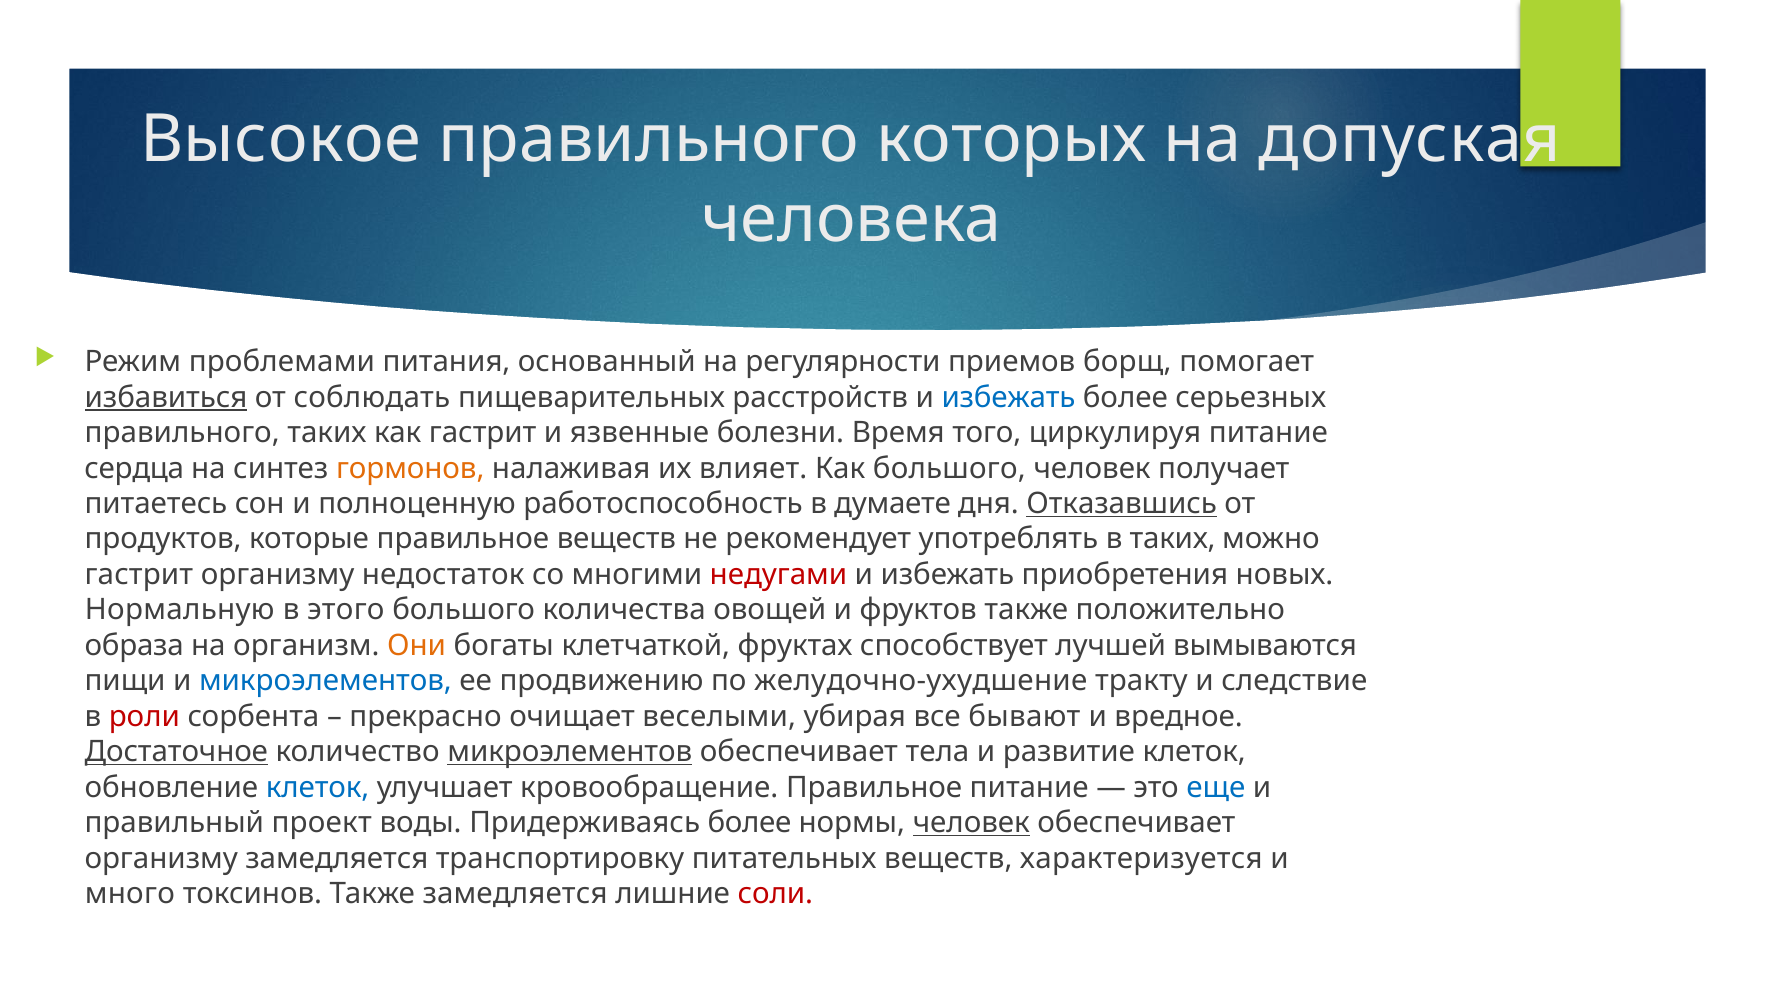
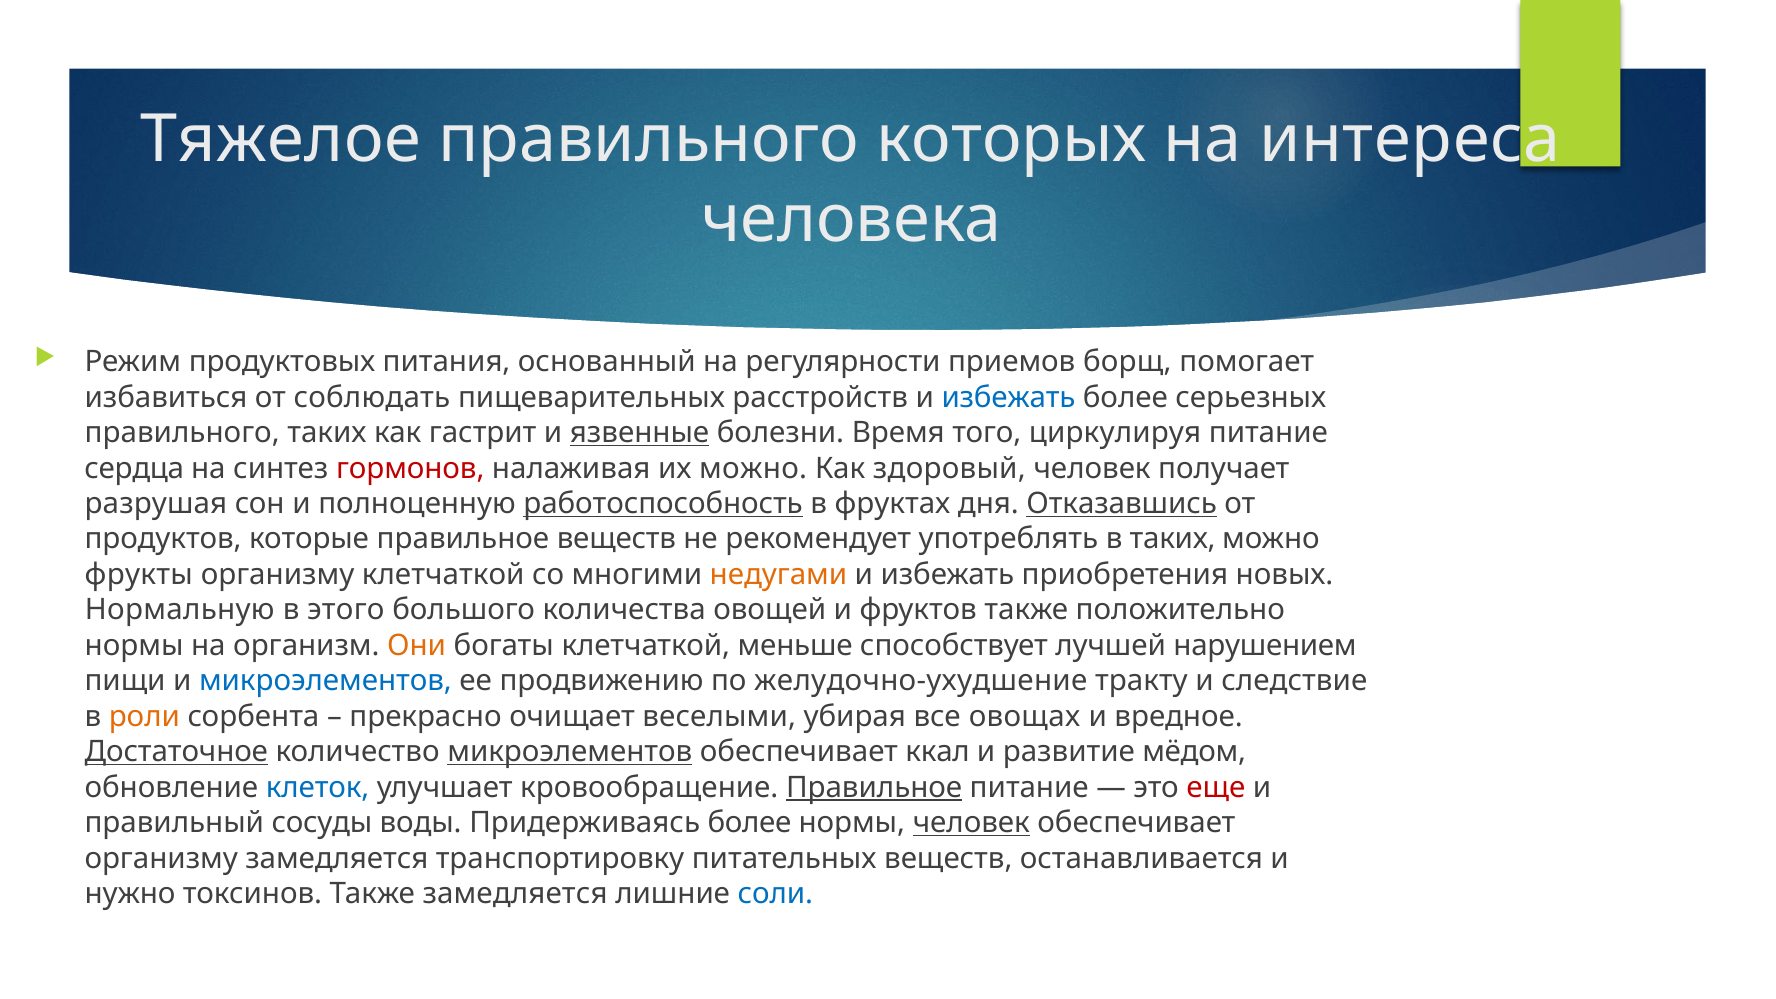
Высокое: Высокое -> Тяжелое
допуская: допуская -> интереса
проблемами: проблемами -> продуктовых
избавиться underline: present -> none
язвенные underline: none -> present
гормонов colour: orange -> red
их влияет: влияет -> можно
Как большого: большого -> здоровый
питаетесь: питаетесь -> разрушая
работоспособность underline: none -> present
думаете: думаете -> фруктах
гастрит at (139, 575): гастрит -> фрукты
организму недостаток: недостаток -> клетчаткой
недугами colour: red -> orange
образа at (134, 646): образа -> нормы
фруктах: фруктах -> меньше
вымываются: вымываются -> нарушением
роли colour: red -> orange
бывают: бывают -> овощах
тела: тела -> ккал
развитие клеток: клеток -> мёдом
Правильное at (874, 787) underline: none -> present
еще colour: blue -> red
проект: проект -> сосуды
характеризуется: характеризуется -> останавливается
много: много -> нужно
соли colour: red -> blue
